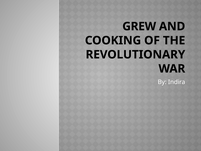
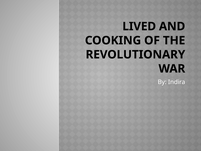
GREW: GREW -> LIVED
